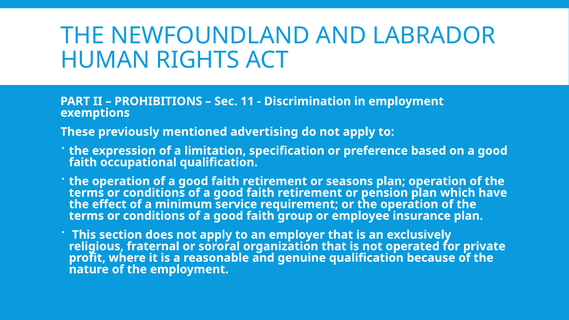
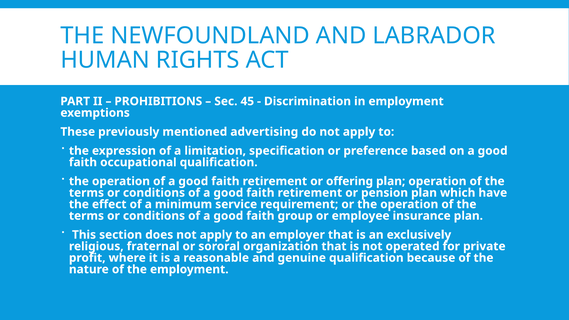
11: 11 -> 45
seasons: seasons -> offering
